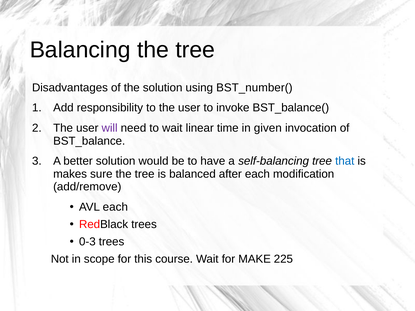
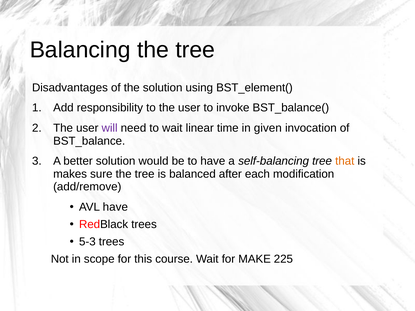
BST_number(: BST_number( -> BST_element(
that colour: blue -> orange
AVL each: each -> have
0-3: 0-3 -> 5-3
